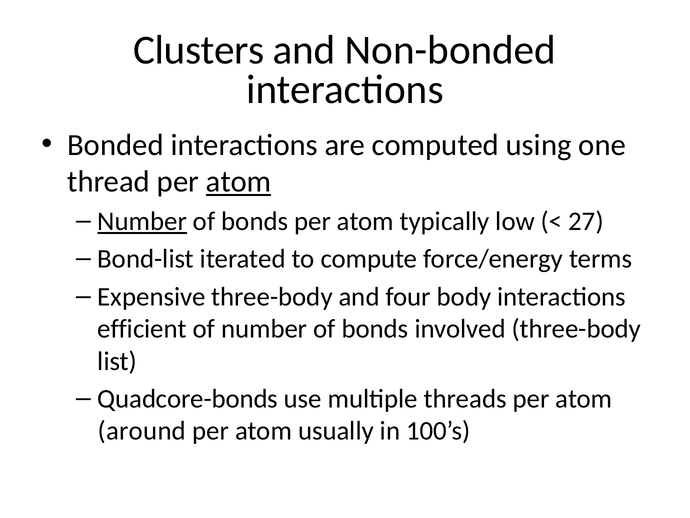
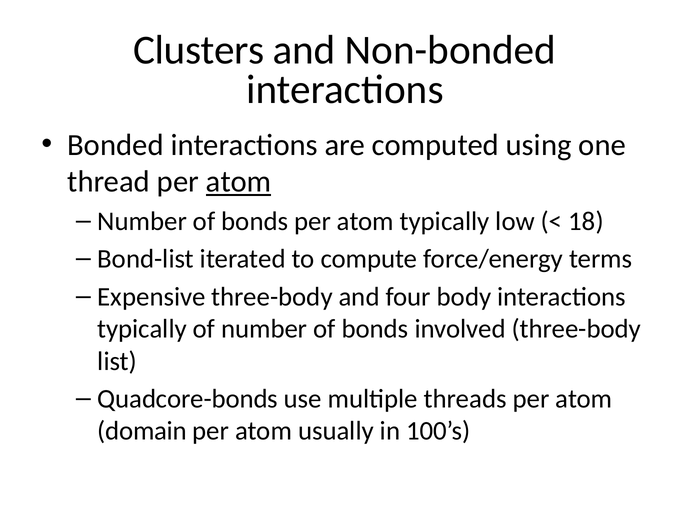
Number at (142, 221) underline: present -> none
27: 27 -> 18
efficient at (142, 329): efficient -> typically
around: around -> domain
